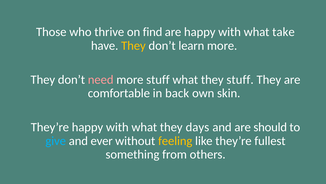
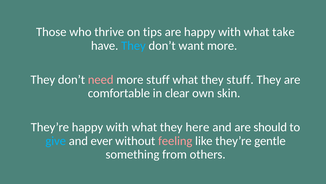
find: find -> tips
They at (133, 45) colour: yellow -> light blue
learn: learn -> want
back: back -> clear
days: days -> here
feeling colour: yellow -> pink
fullest: fullest -> gentle
